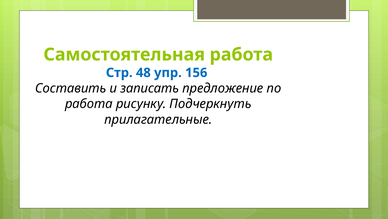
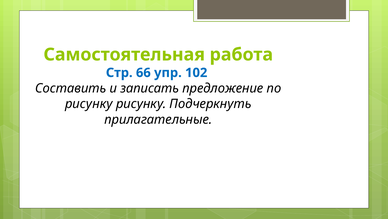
48: 48 -> 66
156: 156 -> 102
работа at (89, 104): работа -> рисунку
